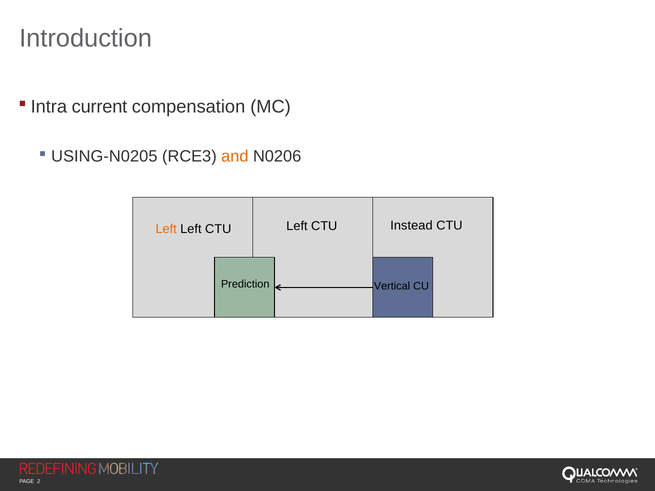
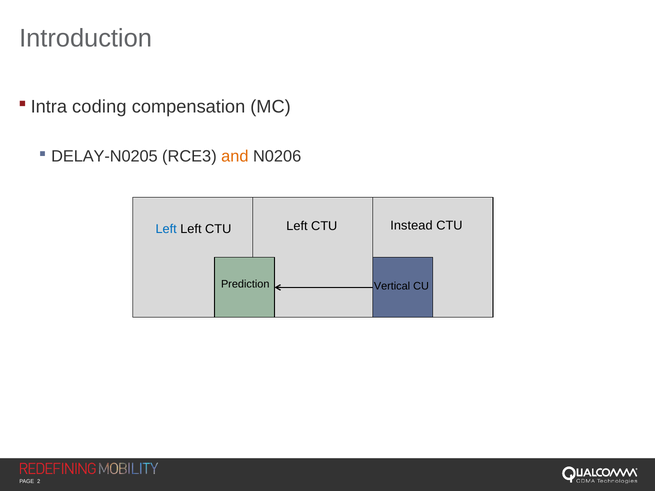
current: current -> coding
USING-N0205: USING-N0205 -> DELAY-N0205
Left at (166, 229) colour: orange -> blue
